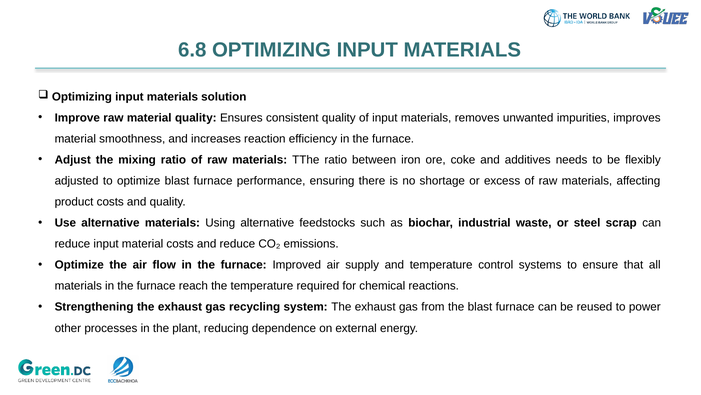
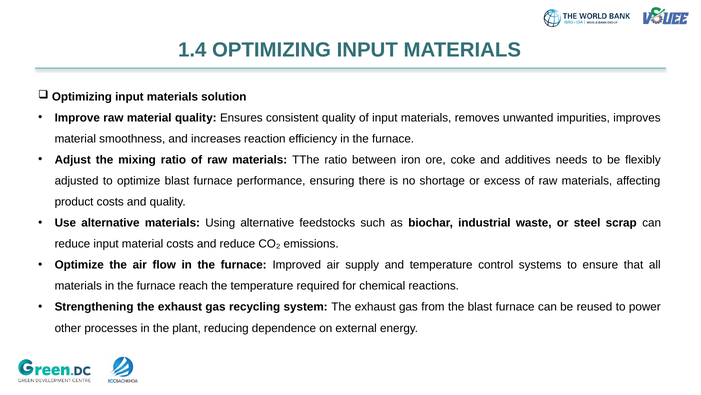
6.8: 6.8 -> 1.4
